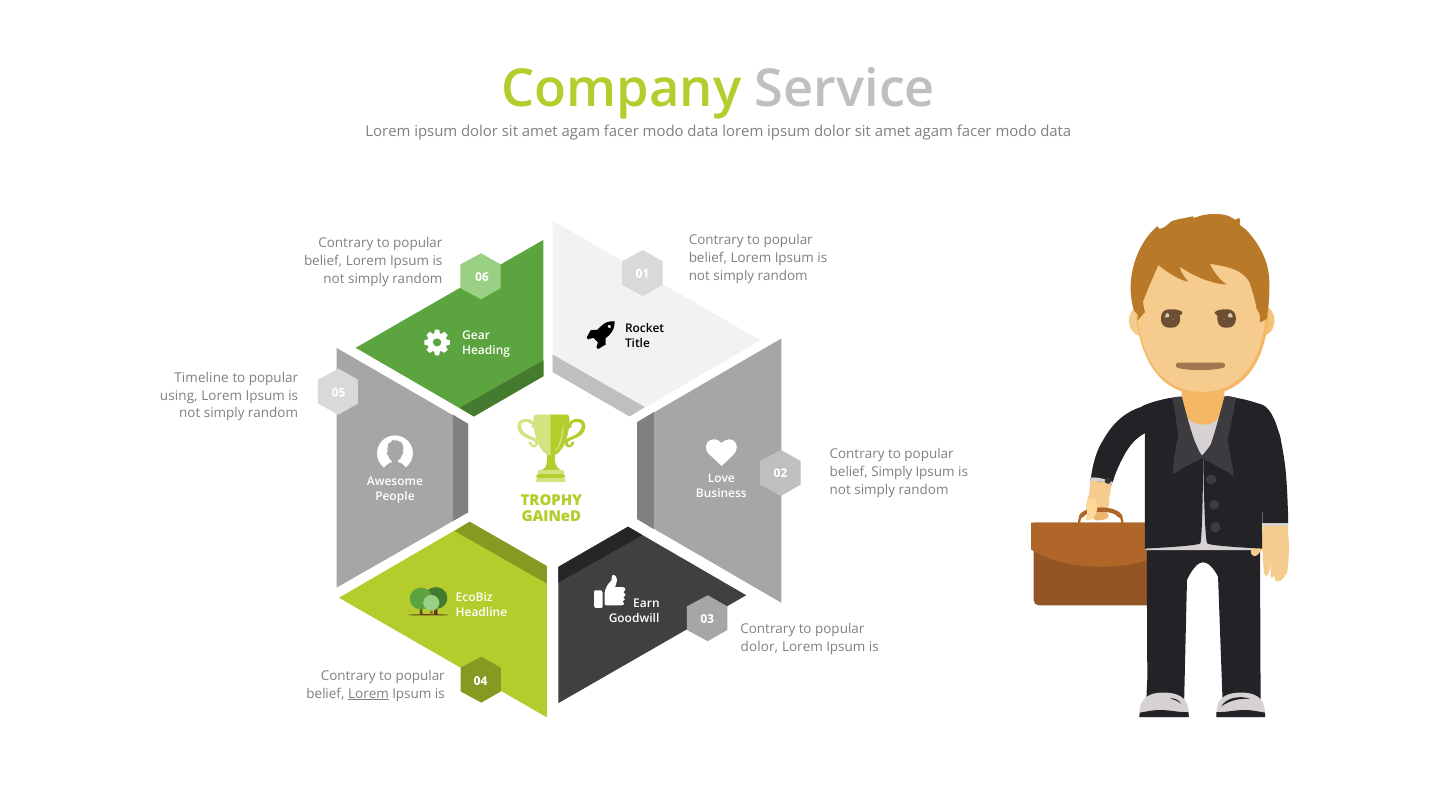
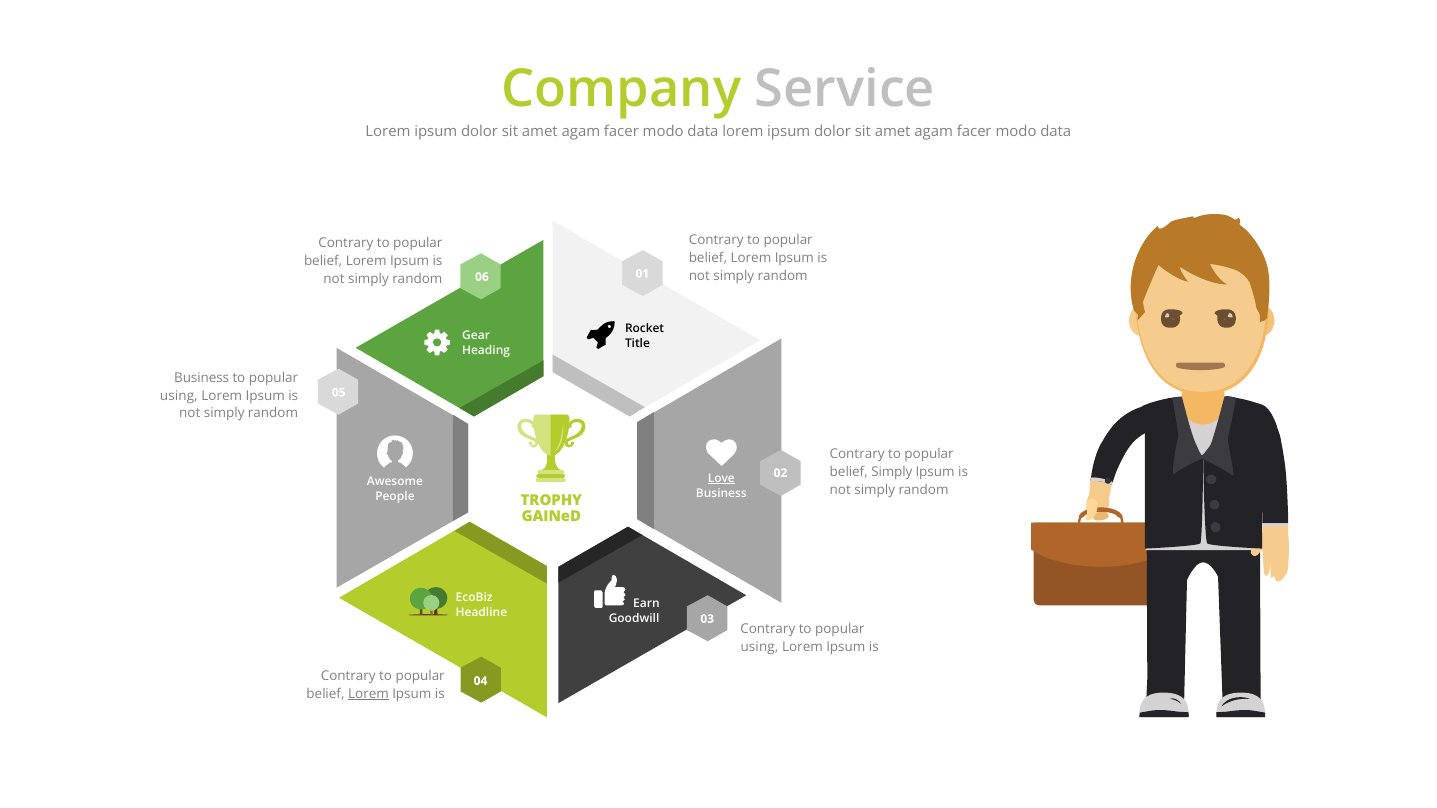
Timeline at (202, 378): Timeline -> Business
Love underline: none -> present
dolor at (759, 647): dolor -> using
